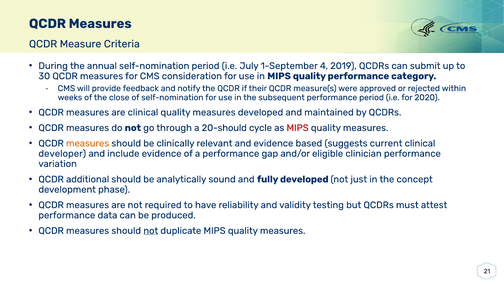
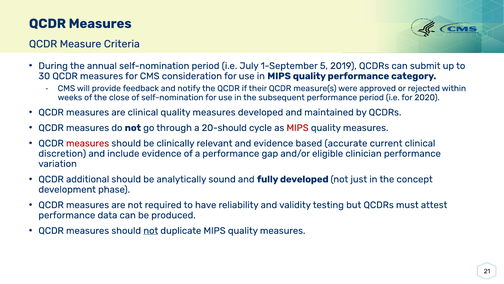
4: 4 -> 5
measures at (88, 143) colour: orange -> red
suggests: suggests -> accurate
developer: developer -> discretion
